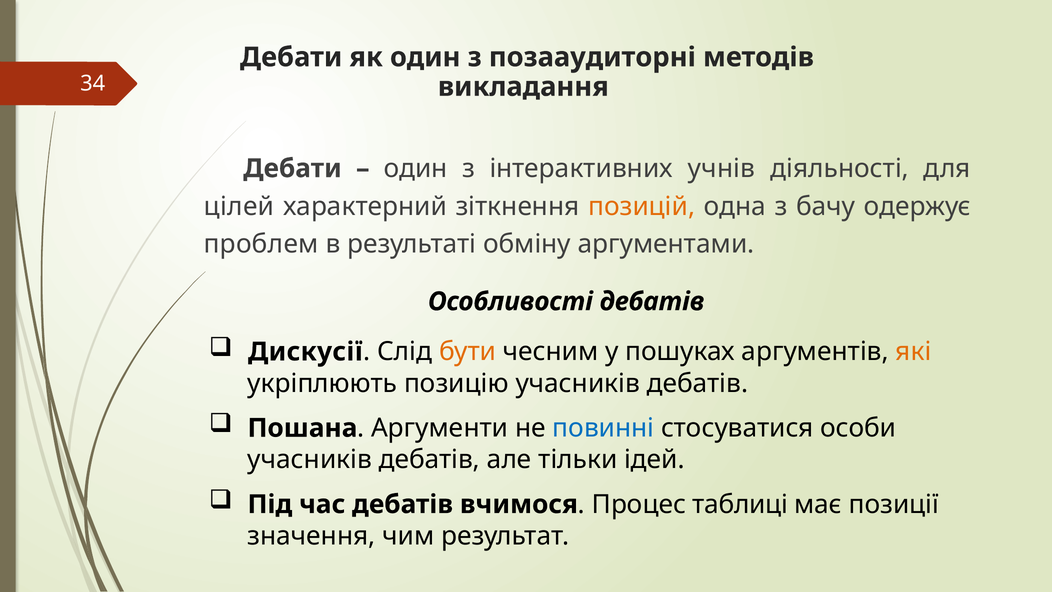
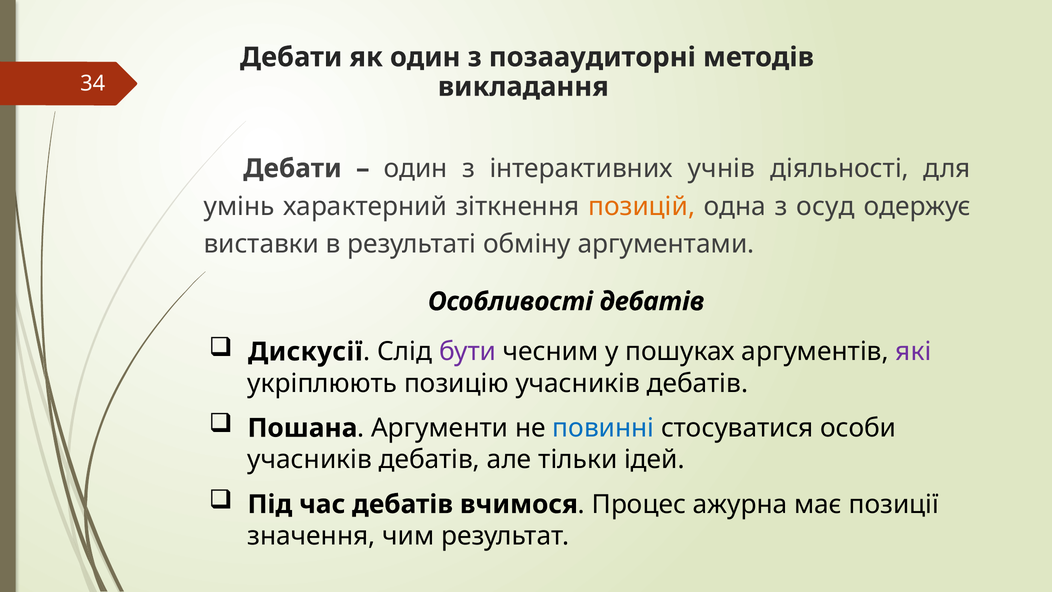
цілей: цілей -> умінь
бачу: бачу -> осуд
проблем: проблем -> виставки
бути colour: orange -> purple
які colour: orange -> purple
таблиці: таблиці -> ажурна
